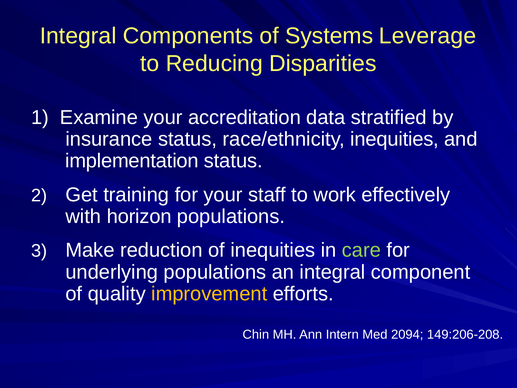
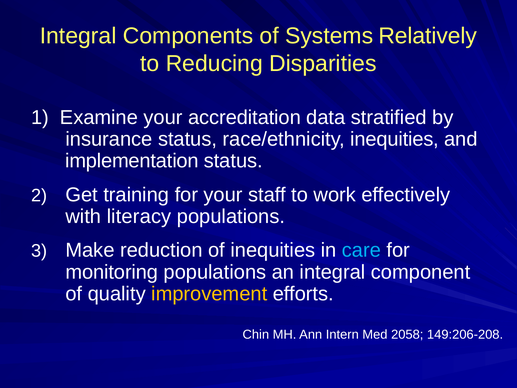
Leverage: Leverage -> Relatively
horizon: horizon -> literacy
care colour: light green -> light blue
underlying: underlying -> monitoring
2094: 2094 -> 2058
